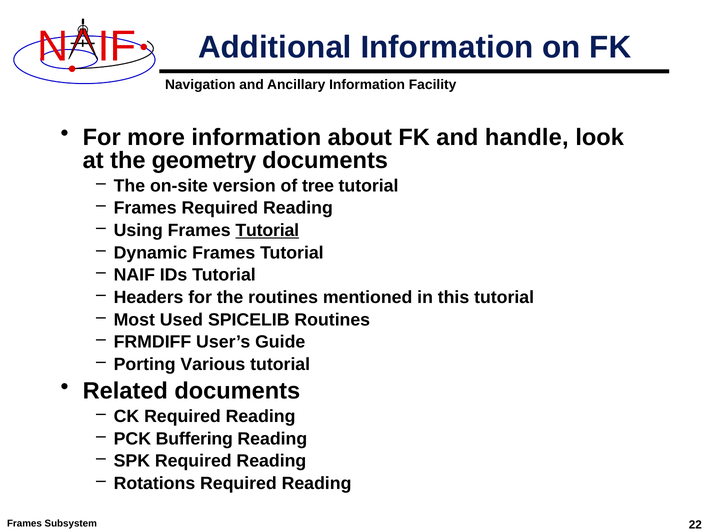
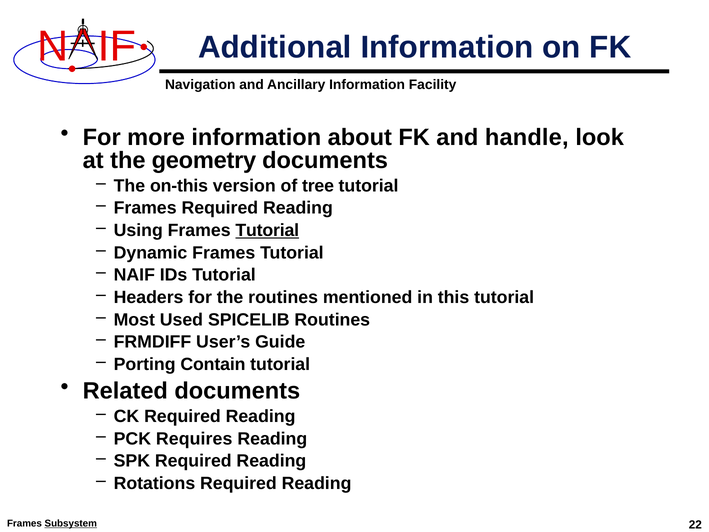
on-site: on-site -> on-this
Various: Various -> Contain
Buffering: Buffering -> Requires
Subsystem underline: none -> present
